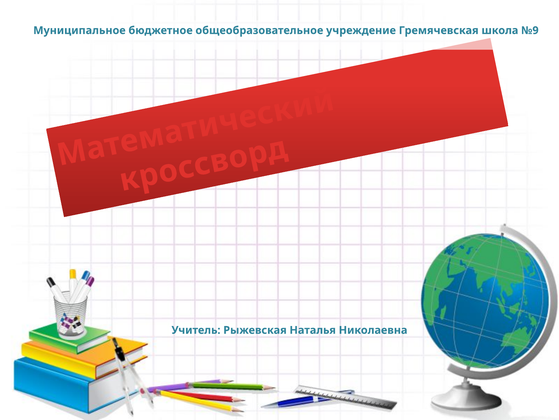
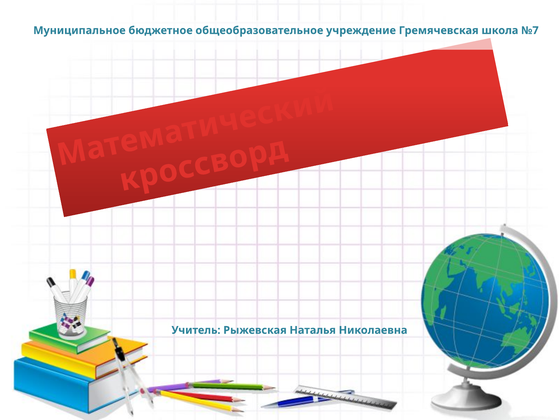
№9: №9 -> №7
